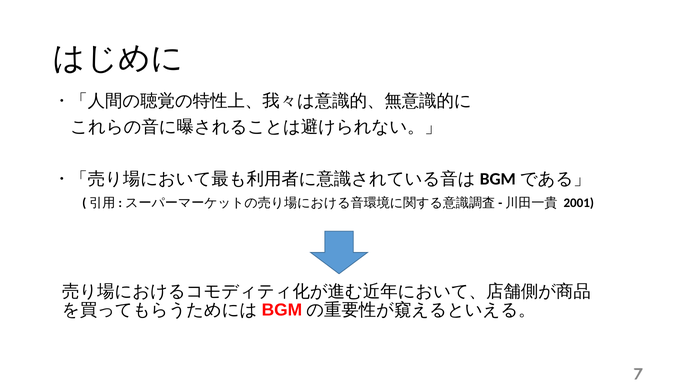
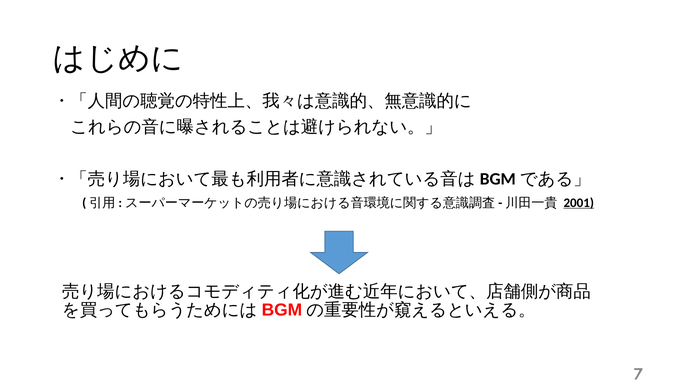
2001 underline: none -> present
